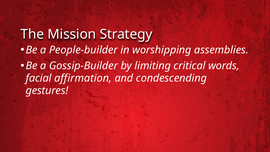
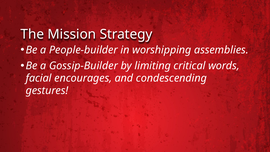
affirmation: affirmation -> encourages
